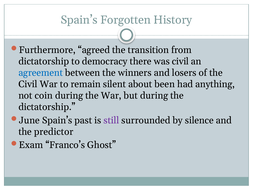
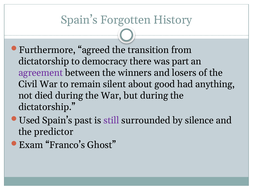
was civil: civil -> part
agreement colour: blue -> purple
been: been -> good
coin: coin -> died
June: June -> Used
